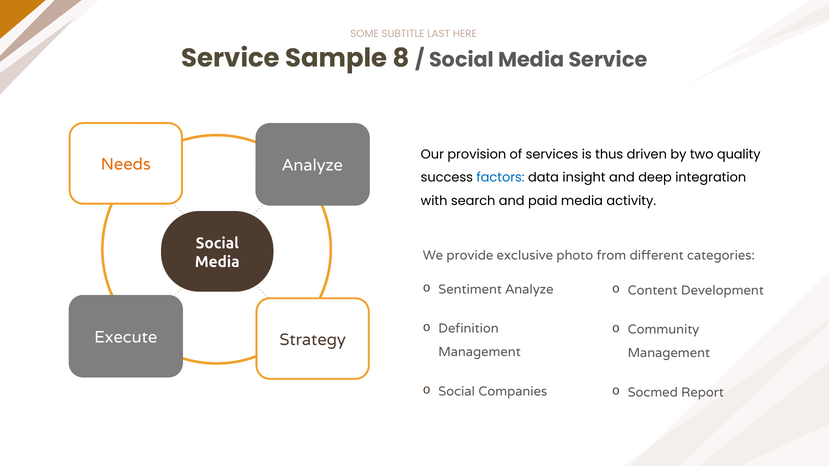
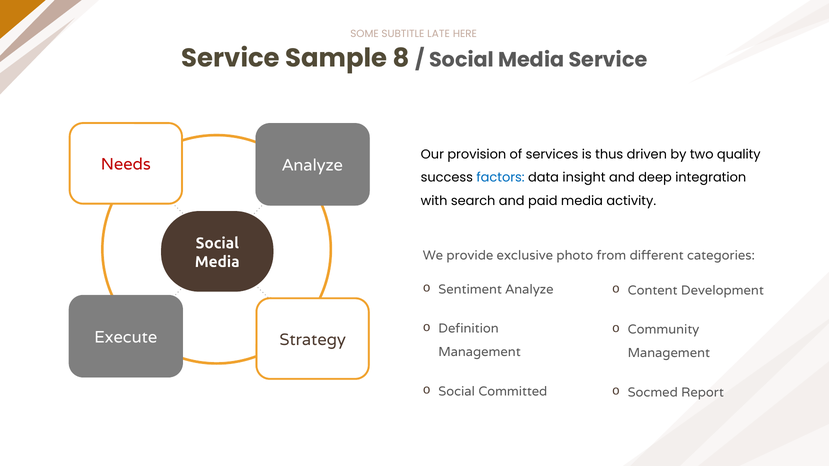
LAST: LAST -> LATE
Needs colour: orange -> red
Companies: Companies -> Committed
